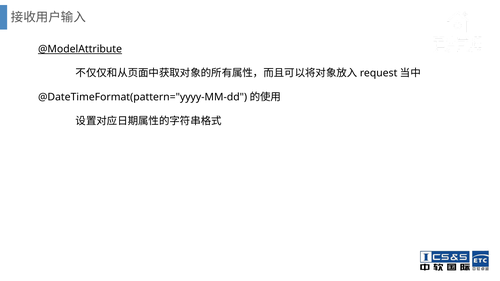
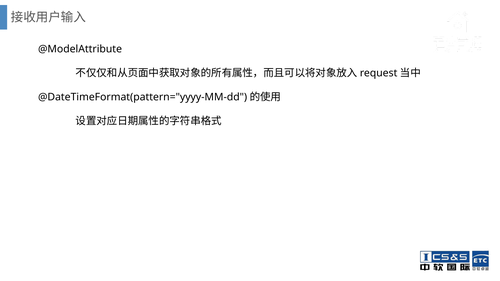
@ModelAttribute underline: present -> none
